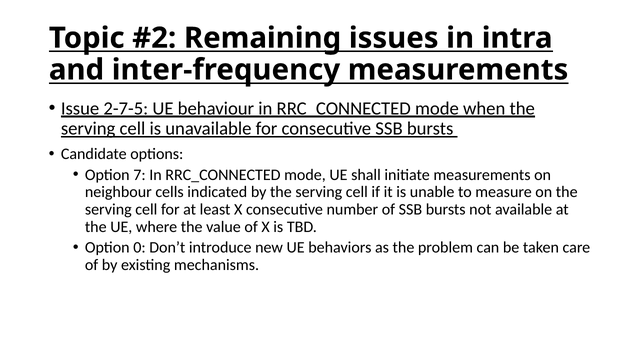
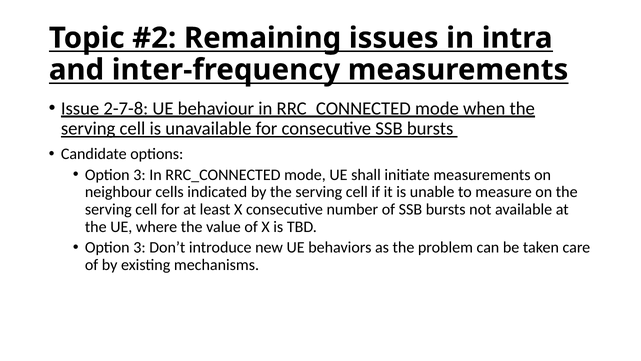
2-7-5: 2-7-5 -> 2-7-8
7 at (139, 175): 7 -> 3
0 at (139, 247): 0 -> 3
